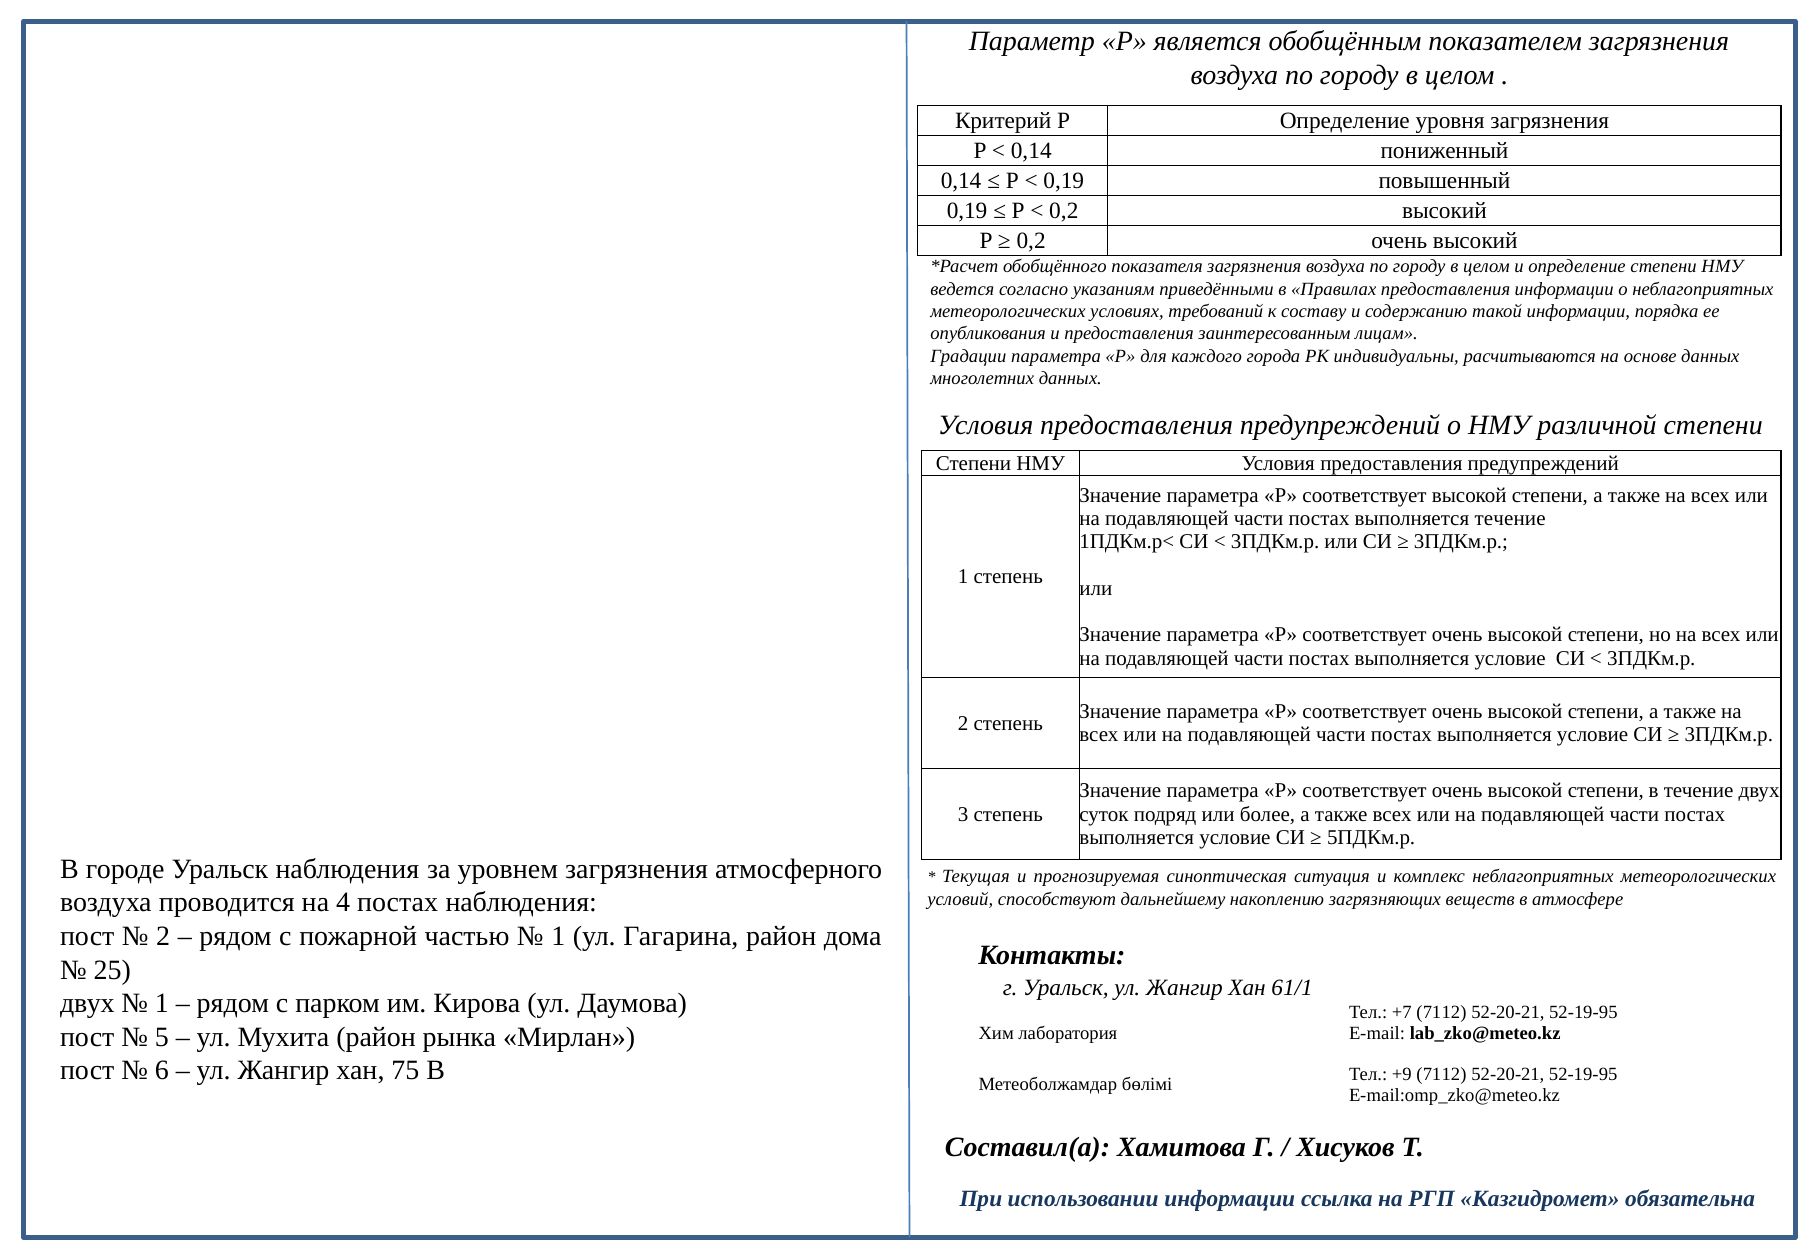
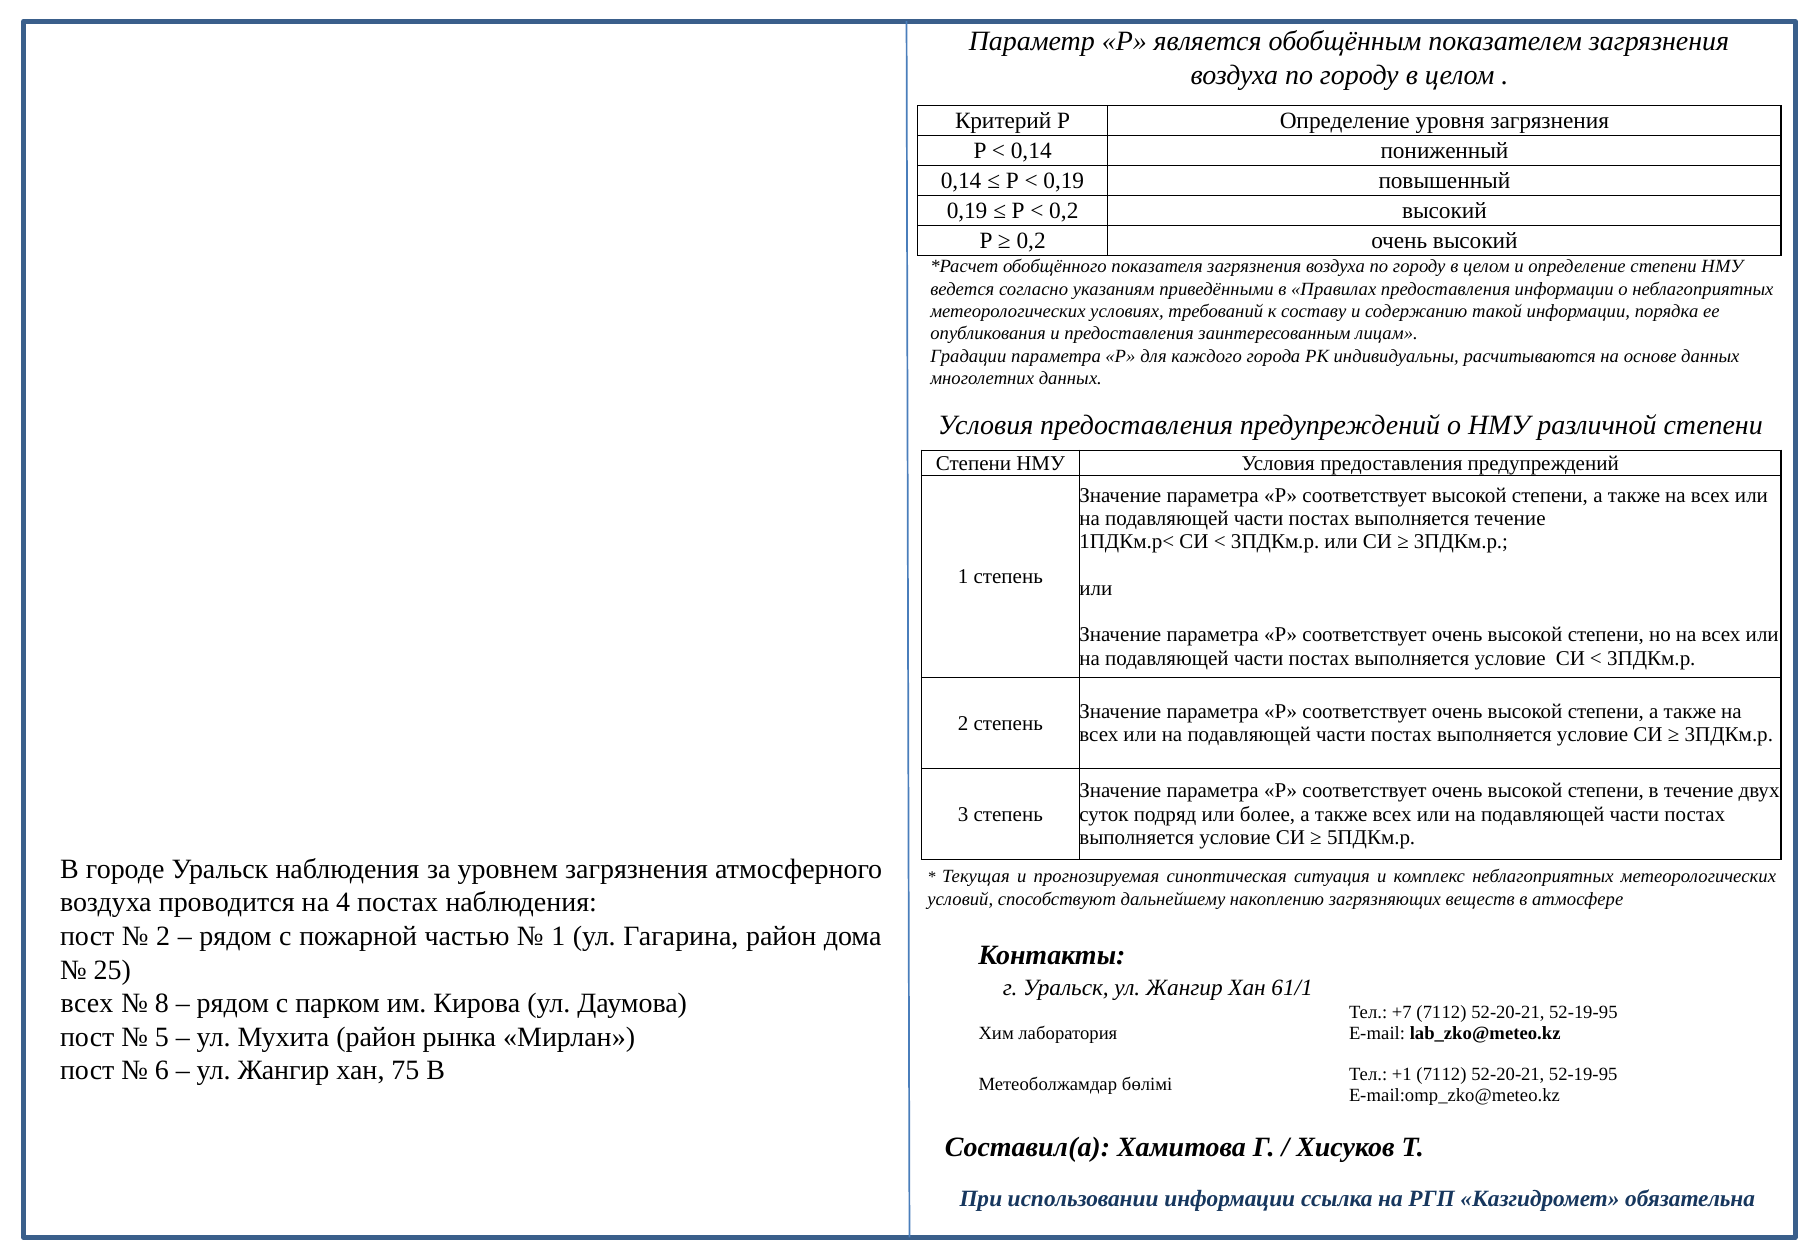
двух at (87, 1004): двух -> всех
1 at (162, 1004): 1 -> 8
+9: +9 -> +1
